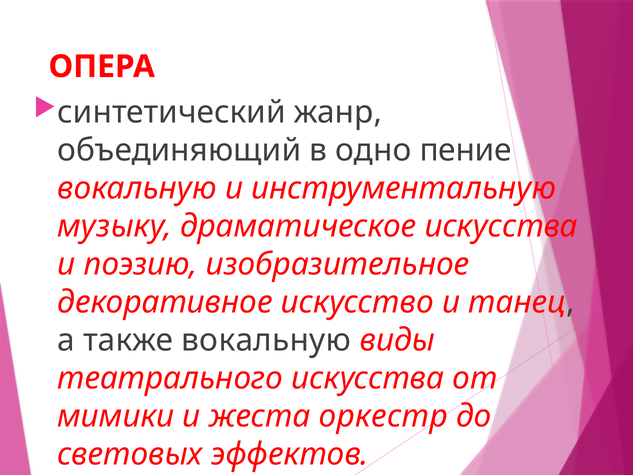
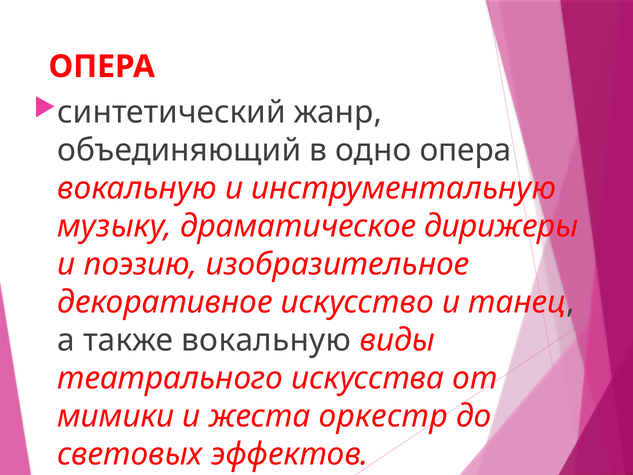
одно пение: пение -> опера
драматическое искусства: искусства -> дирижеры
